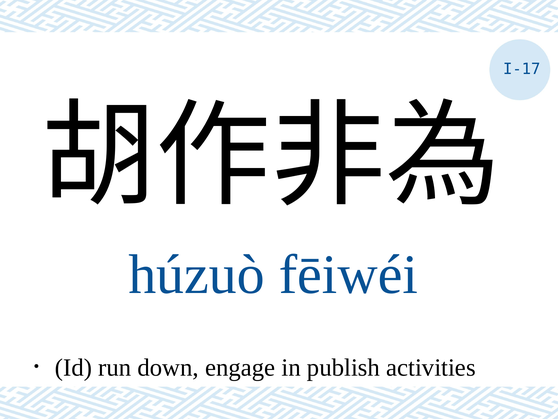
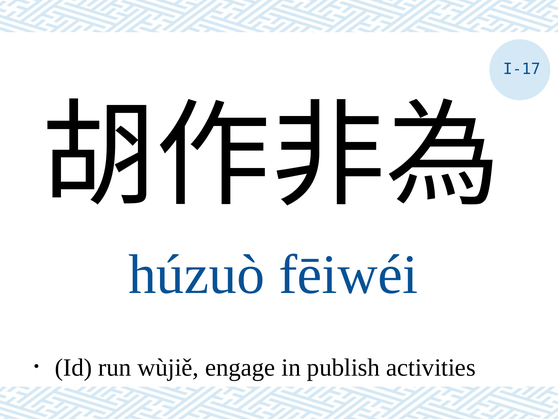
down: down -> wùjiě
